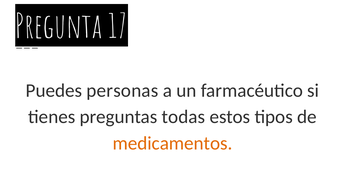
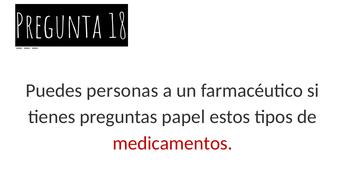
17: 17 -> 18
todas: todas -> papel
medicamentos colour: orange -> red
